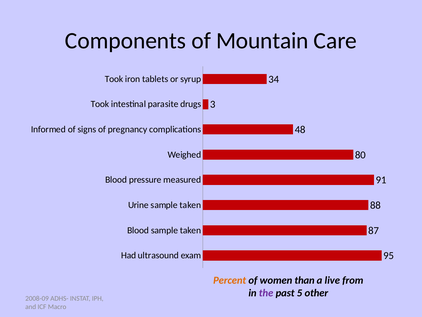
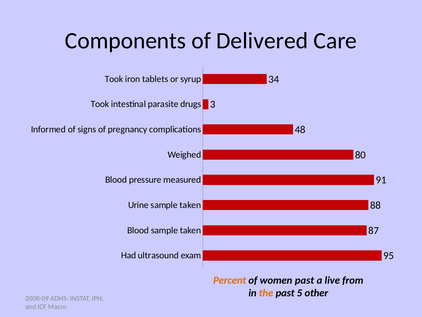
Mountain: Mountain -> Delivered
women than: than -> past
the colour: purple -> orange
